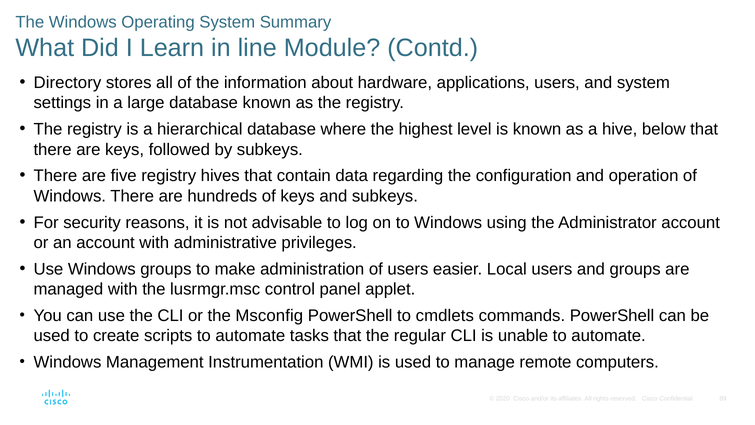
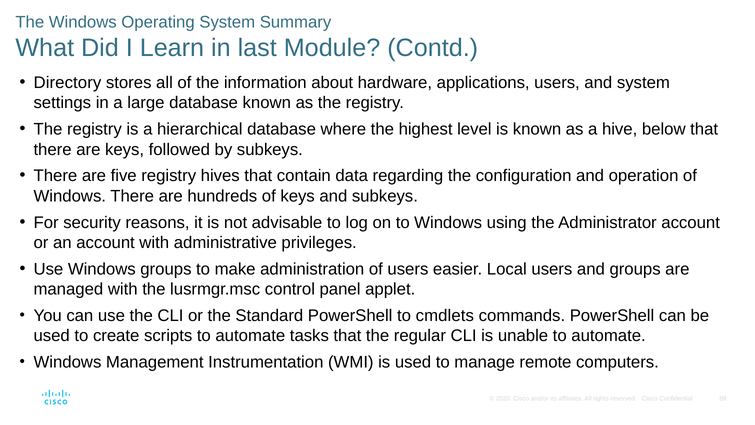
line: line -> last
Msconfig: Msconfig -> Standard
